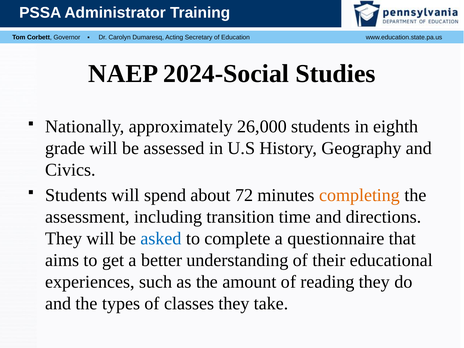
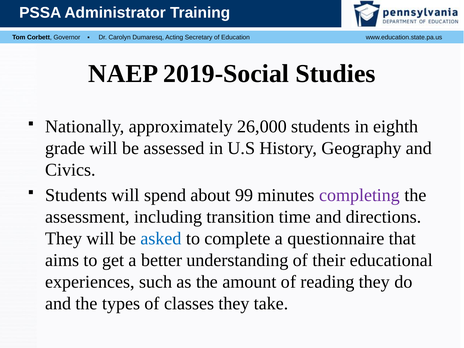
2024-Social: 2024-Social -> 2019-Social
72: 72 -> 99
completing colour: orange -> purple
